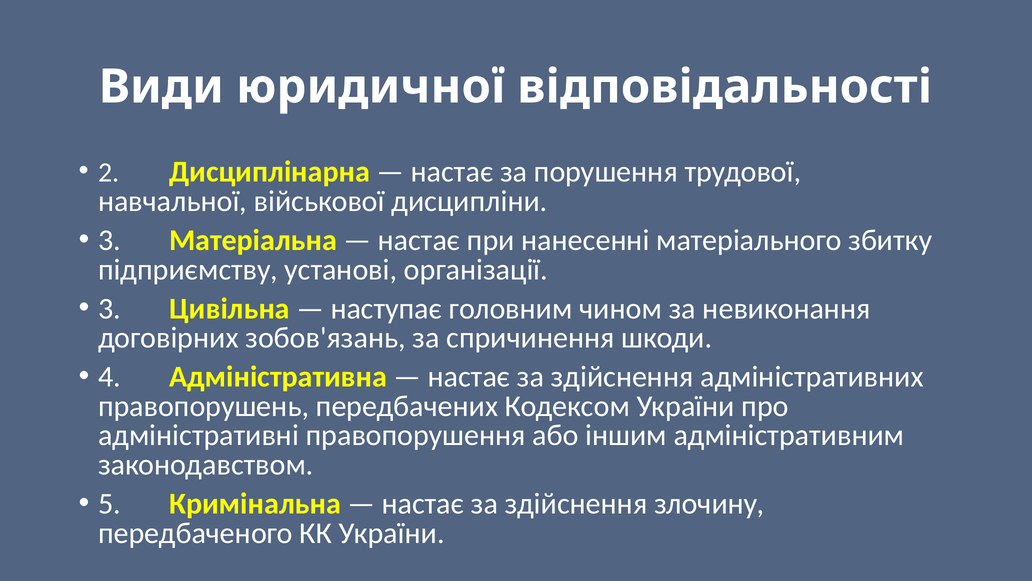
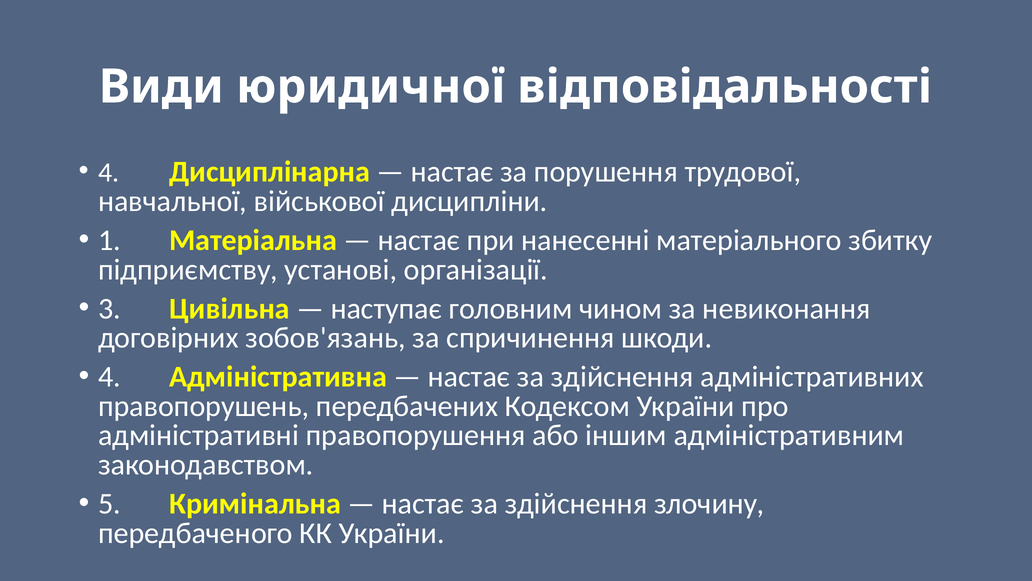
2 at (109, 173): 2 -> 4
3 at (109, 240): 3 -> 1
